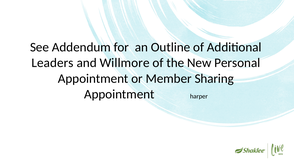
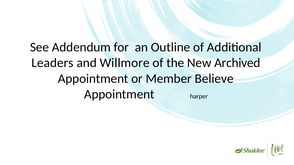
Personal: Personal -> Archived
Sharing: Sharing -> Believe
